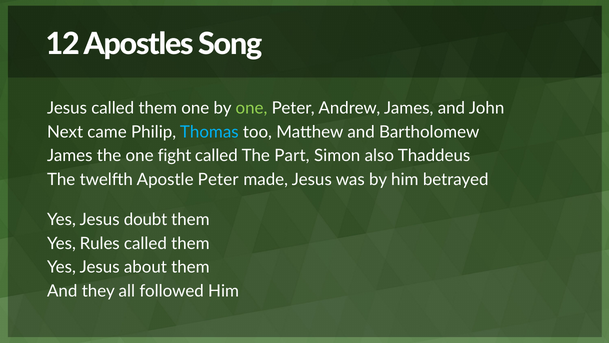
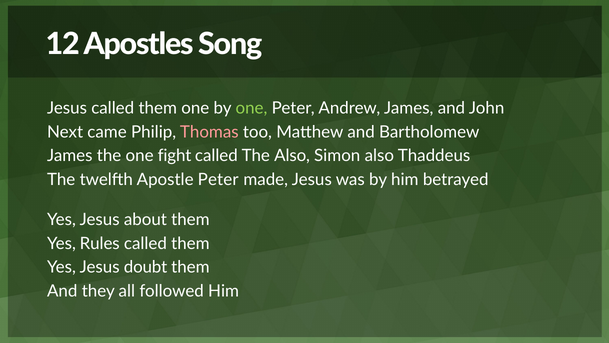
Thomas colour: light blue -> pink
The Part: Part -> Also
doubt: doubt -> about
about: about -> doubt
